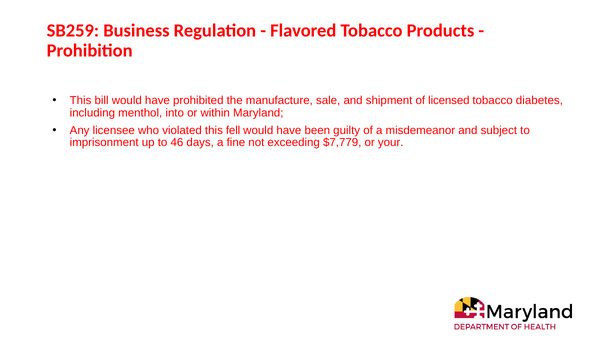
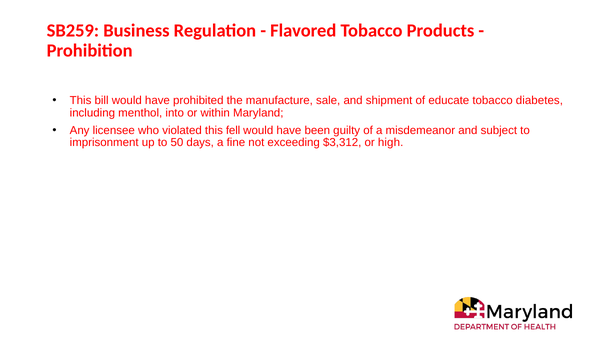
licensed: licensed -> educate
46: 46 -> 50
$7,779: $7,779 -> $3,312
your: your -> high
